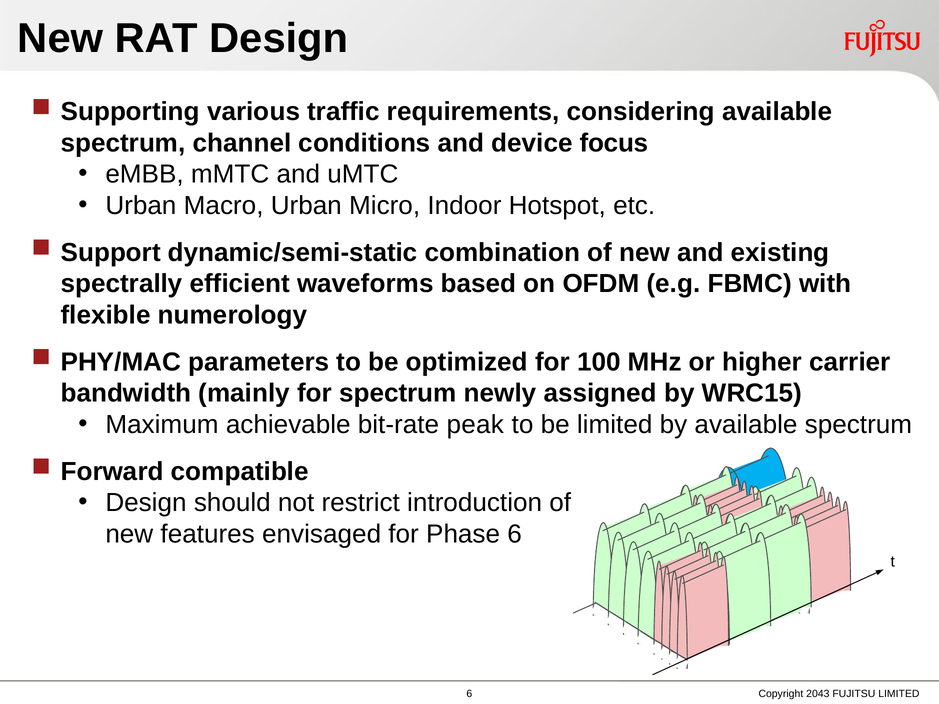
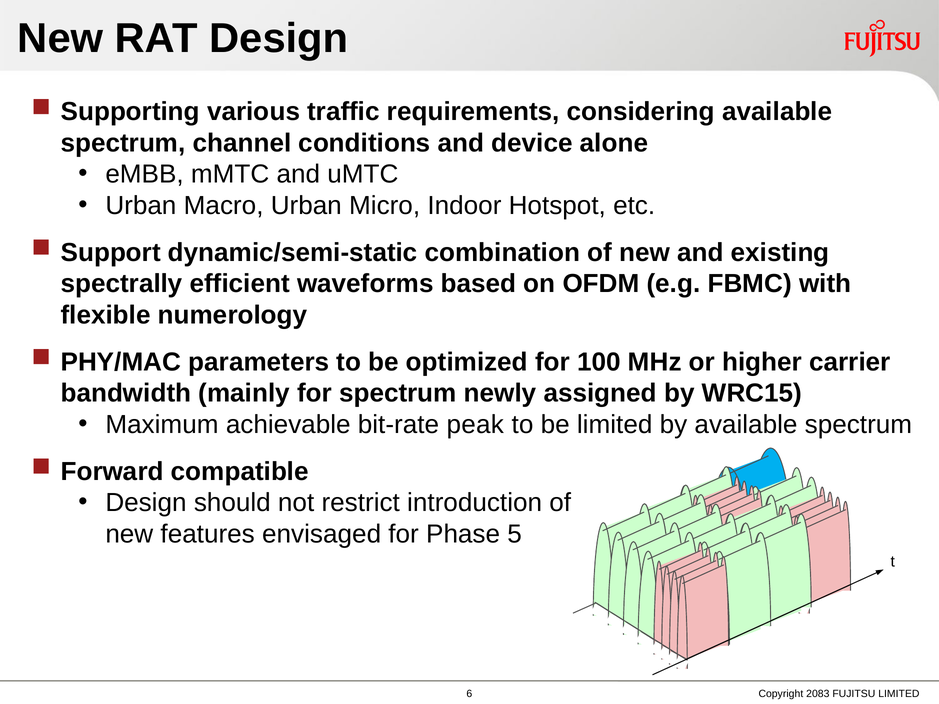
focus: focus -> alone
Phase 6: 6 -> 5
2043: 2043 -> 2083
